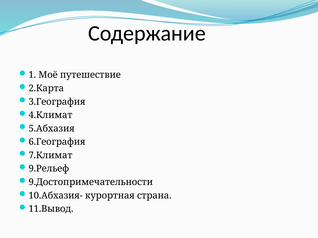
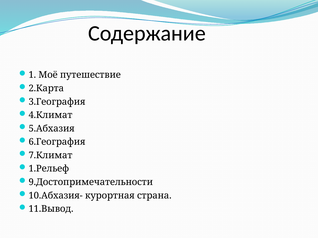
9.Рельеф: 9.Рельеф -> 1.Рельеф
